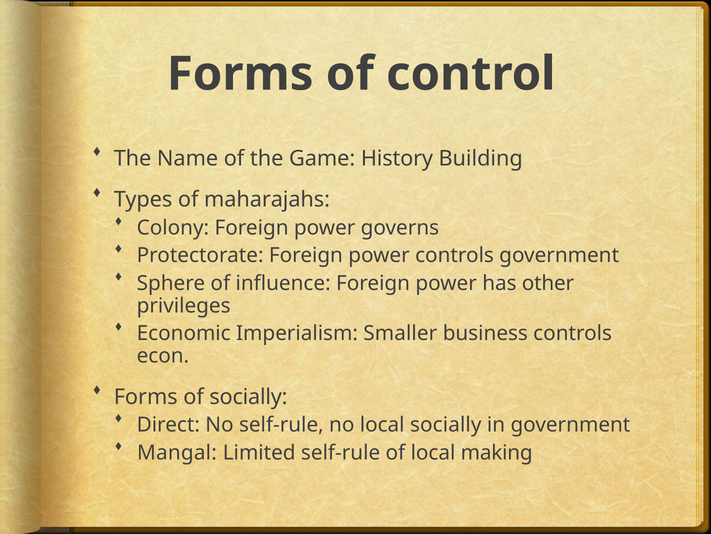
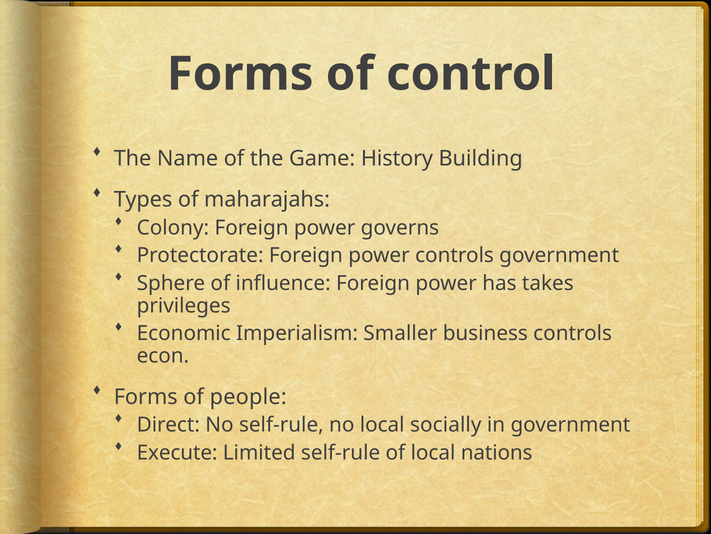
other: other -> takes
of socially: socially -> people
Mangal: Mangal -> Execute
making: making -> nations
